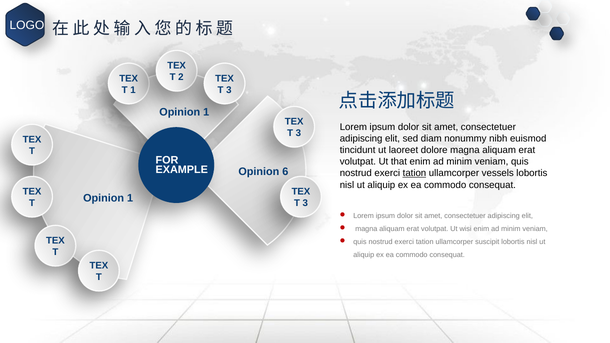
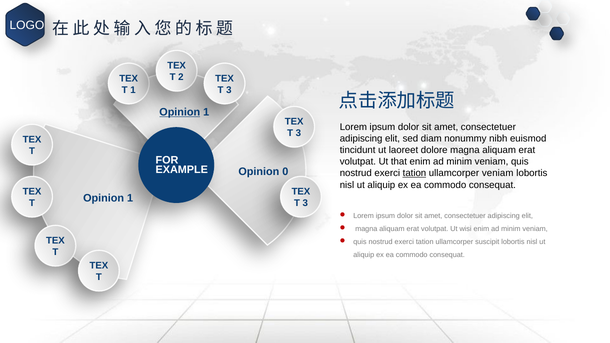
Opinion at (180, 112) underline: none -> present
6: 6 -> 0
ullamcorper vessels: vessels -> veniam
